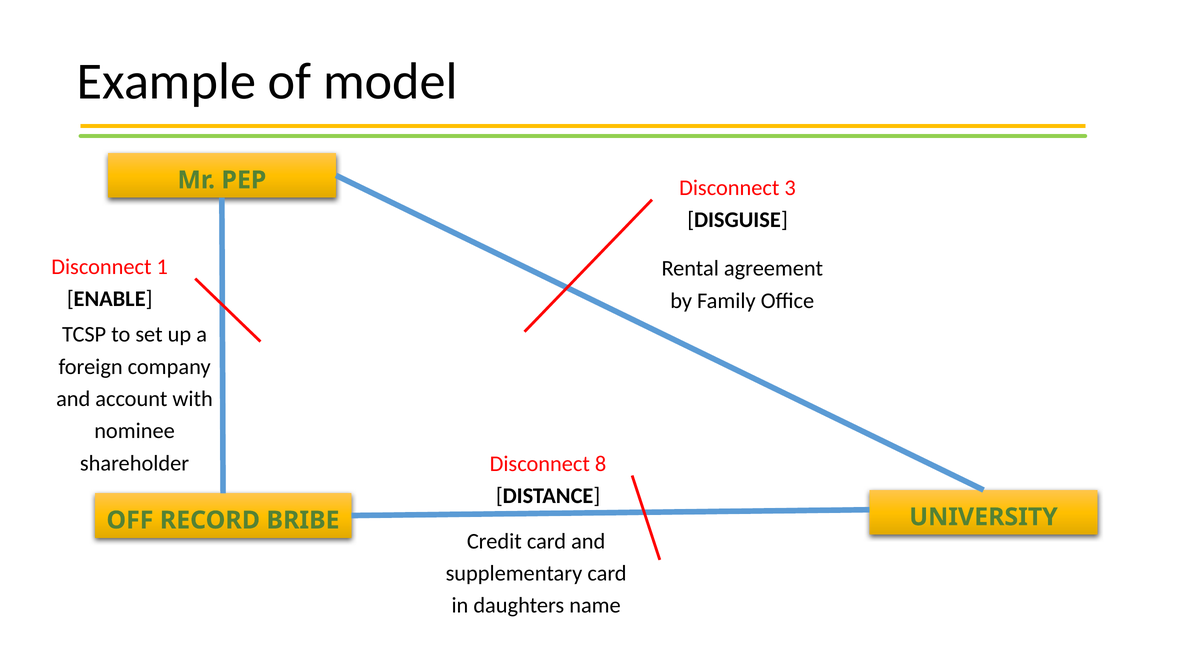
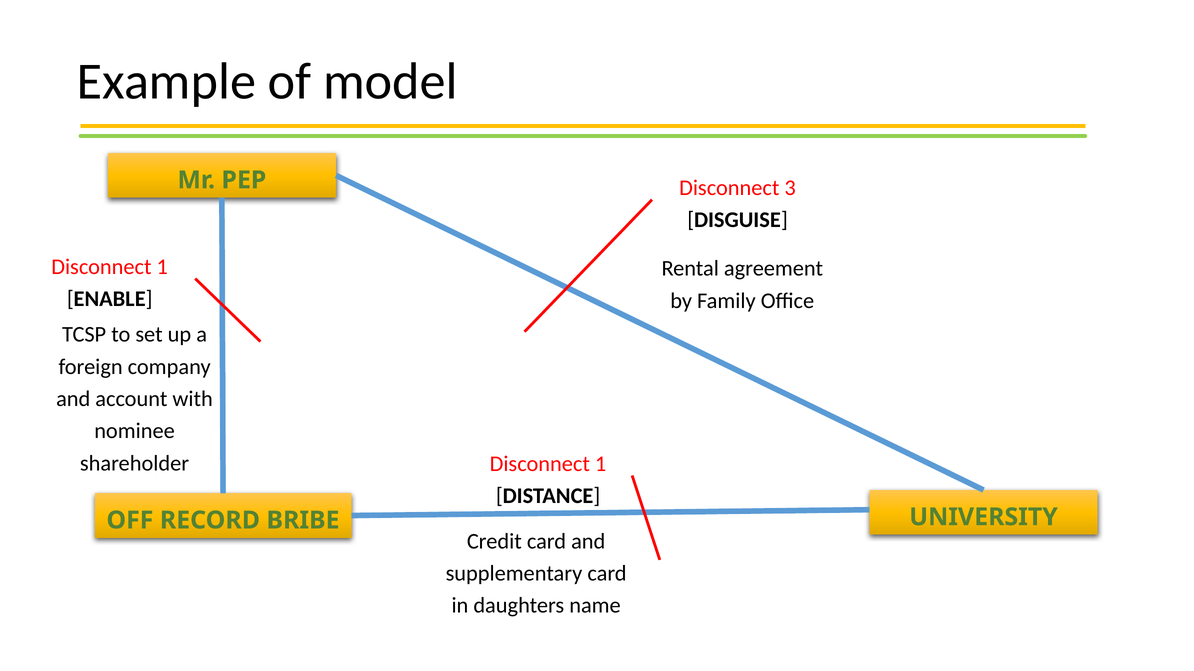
8 at (601, 464): 8 -> 1
